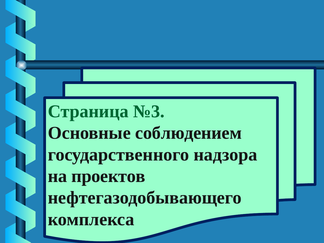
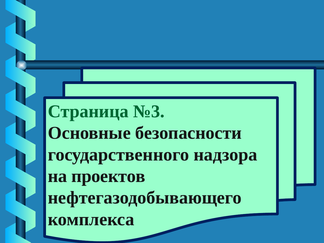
соблюдением: соблюдением -> безопасности
